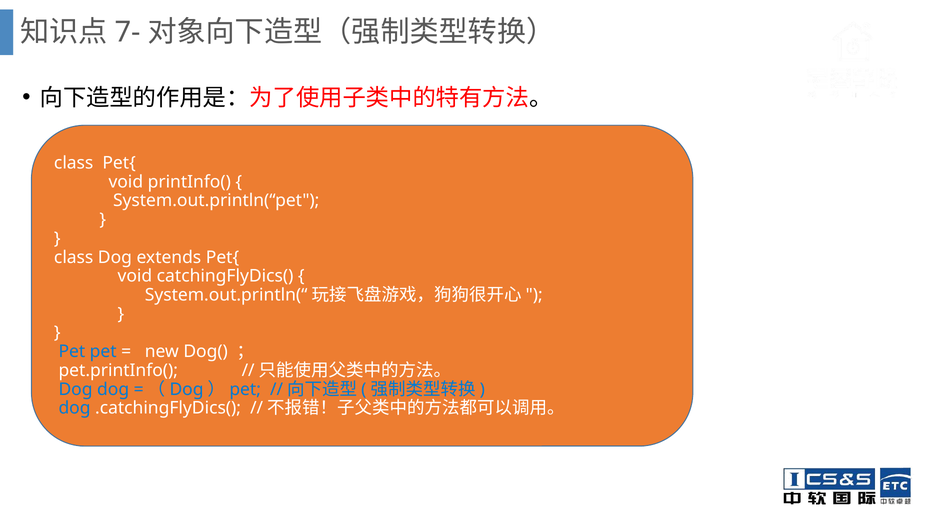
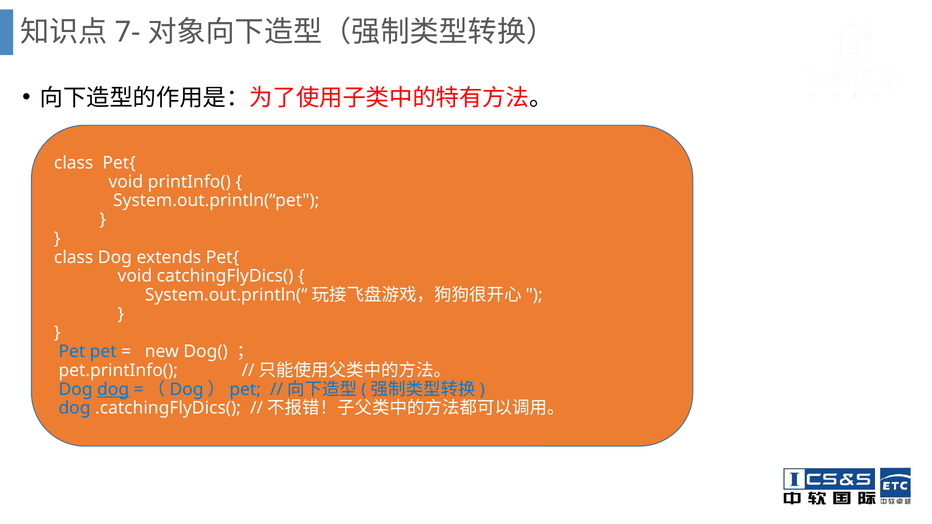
dog at (113, 390) underline: none -> present
